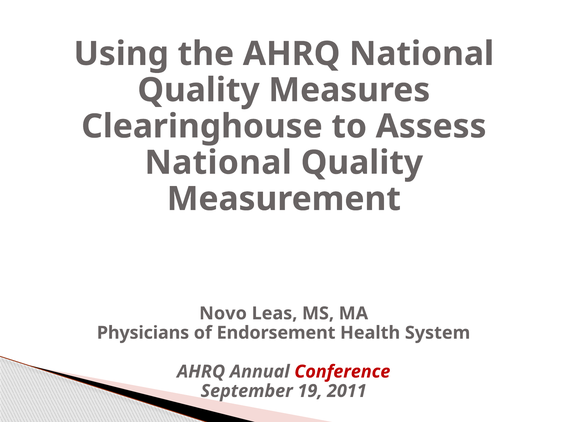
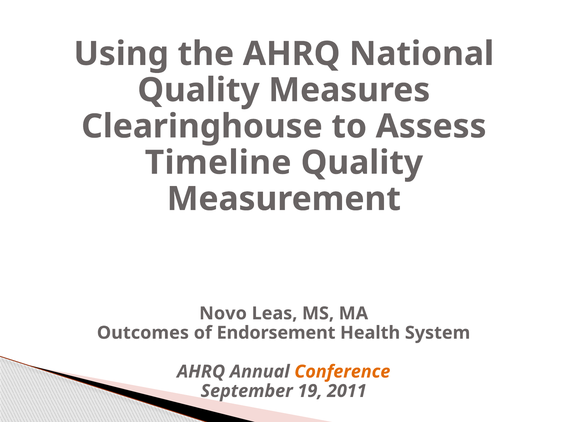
National at (218, 163): National -> Timeline
Physicians: Physicians -> Outcomes
Conference colour: red -> orange
